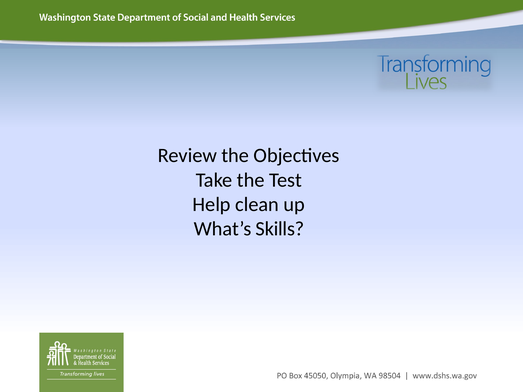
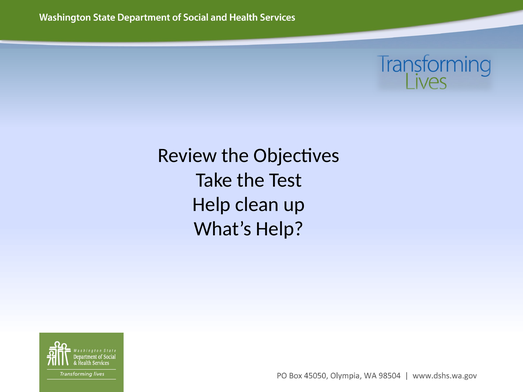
What’s Skills: Skills -> Help
